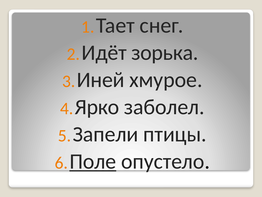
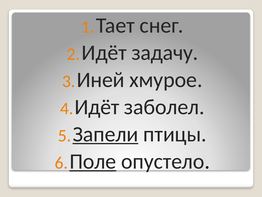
зорька: зорька -> задачу
Ярко at (97, 107): Ярко -> Идёт
Запели underline: none -> present
